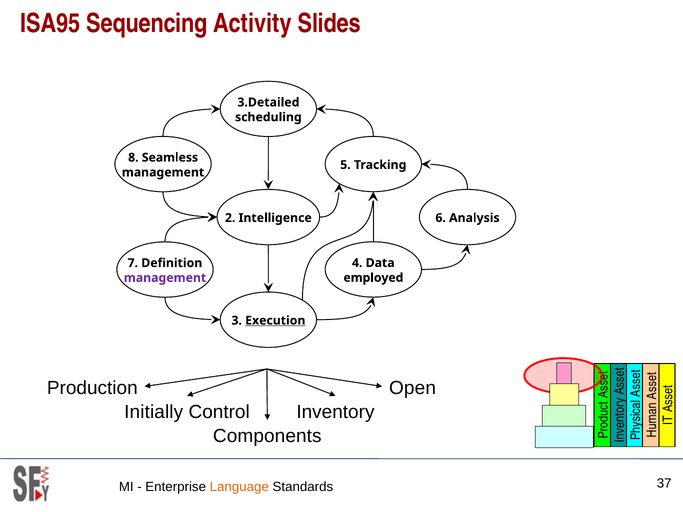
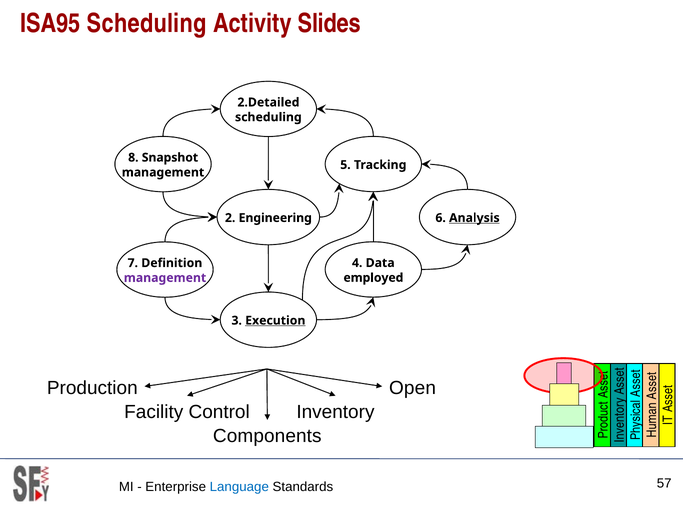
ISA95 Sequencing: Sequencing -> Scheduling
3.Detailed: 3.Detailed -> 2.Detailed
Seamless: Seamless -> Snapshot
Intelligence: Intelligence -> Engineering
Analysis underline: none -> present
Initially: Initially -> Facility
Language colour: orange -> blue
37: 37 -> 57
